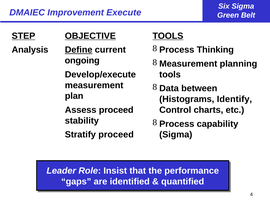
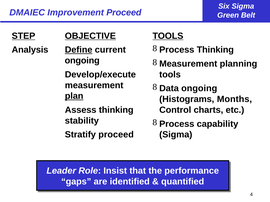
Improvement Execute: Execute -> Proceed
between at (199, 89): between -> ongoing
plan underline: none -> present
Identify: Identify -> Months
Assess proceed: proceed -> thinking
